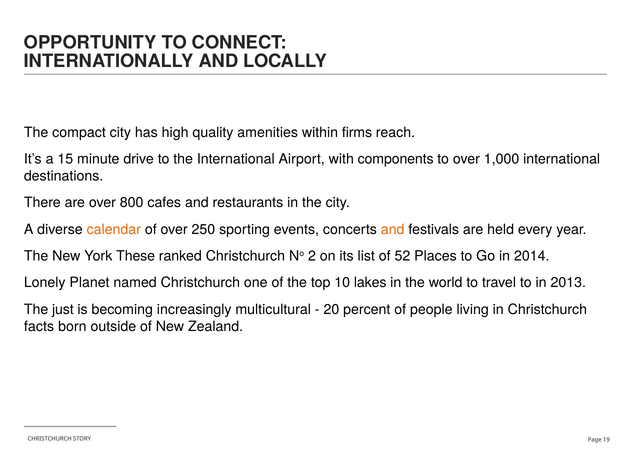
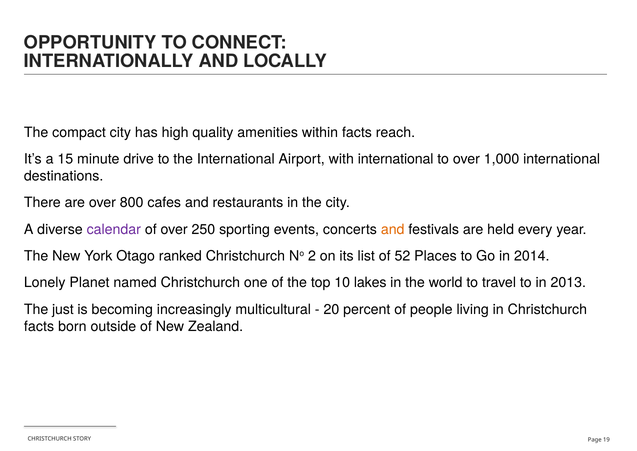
within firms: firms -> facts
with components: components -> international
calendar colour: orange -> purple
These: These -> Otago
